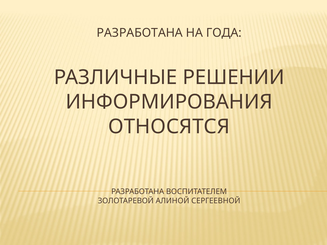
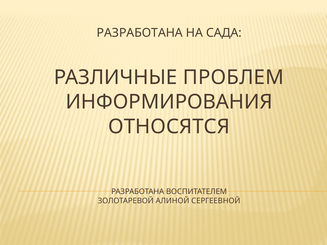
ГОДА: ГОДА -> САДА
РЕШЕНИИ: РЕШЕНИИ -> ПРОБЛЕМ
